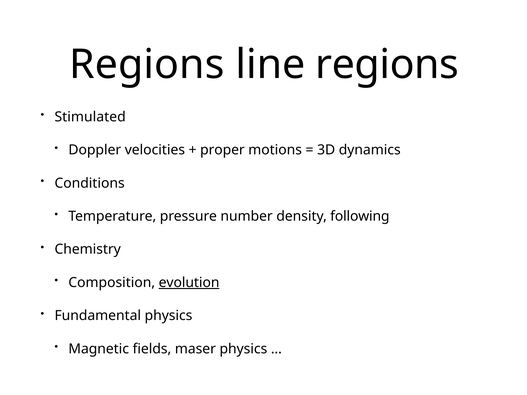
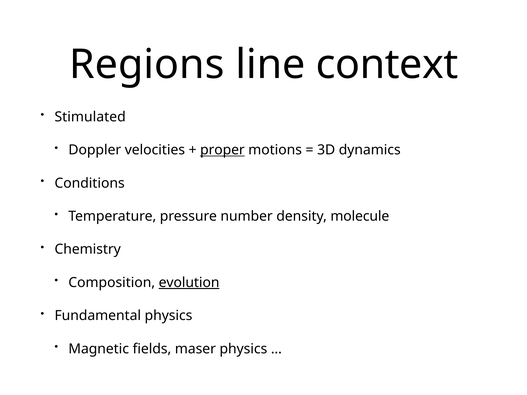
line regions: regions -> context
proper underline: none -> present
following: following -> molecule
